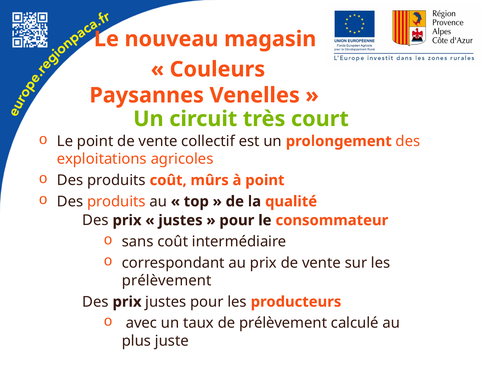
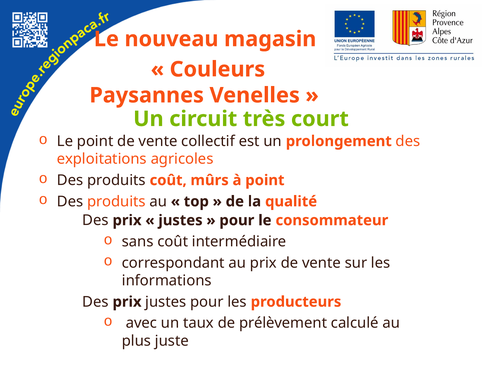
prélèvement at (167, 281): prélèvement -> informations
